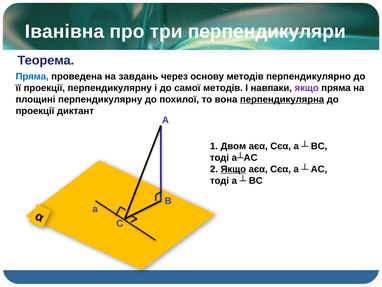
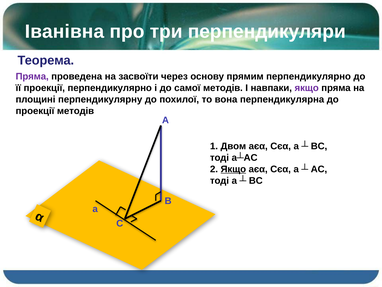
Пряма at (32, 76) colour: blue -> purple
завдань: завдань -> засвоїти
основу методів: методів -> прямим
проекції перпендикулярну: перпендикулярну -> перпендикулярно
перпендикулярна underline: present -> none
проекції диктант: диктант -> методів
